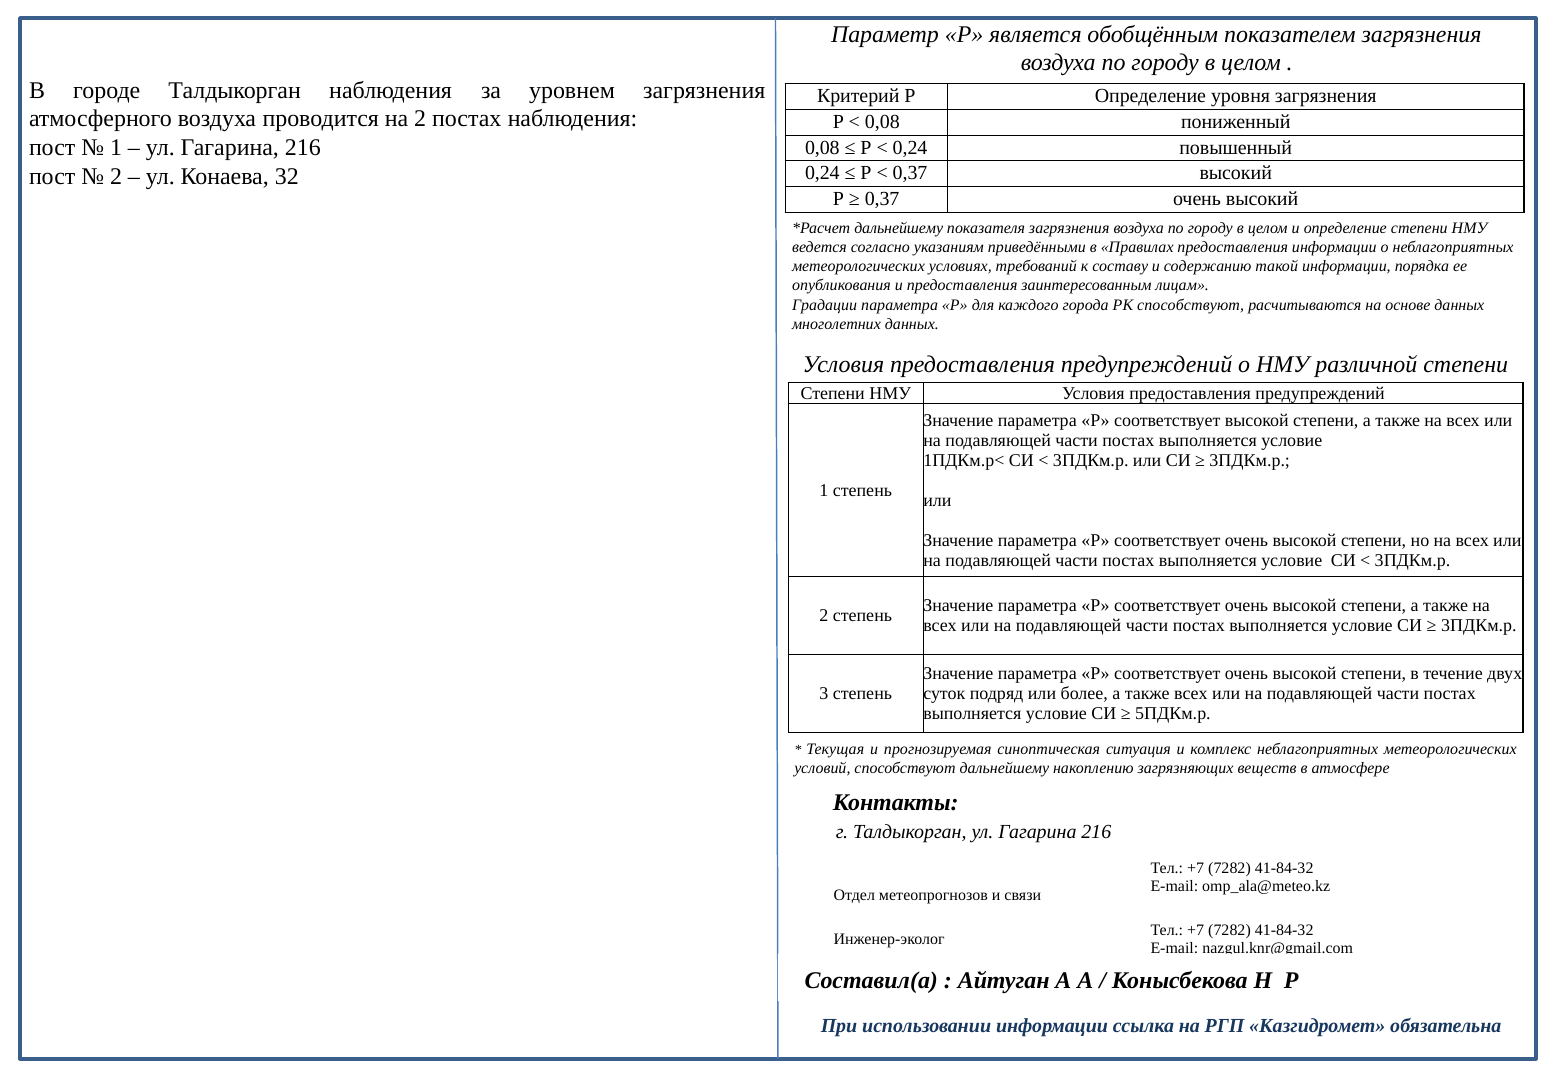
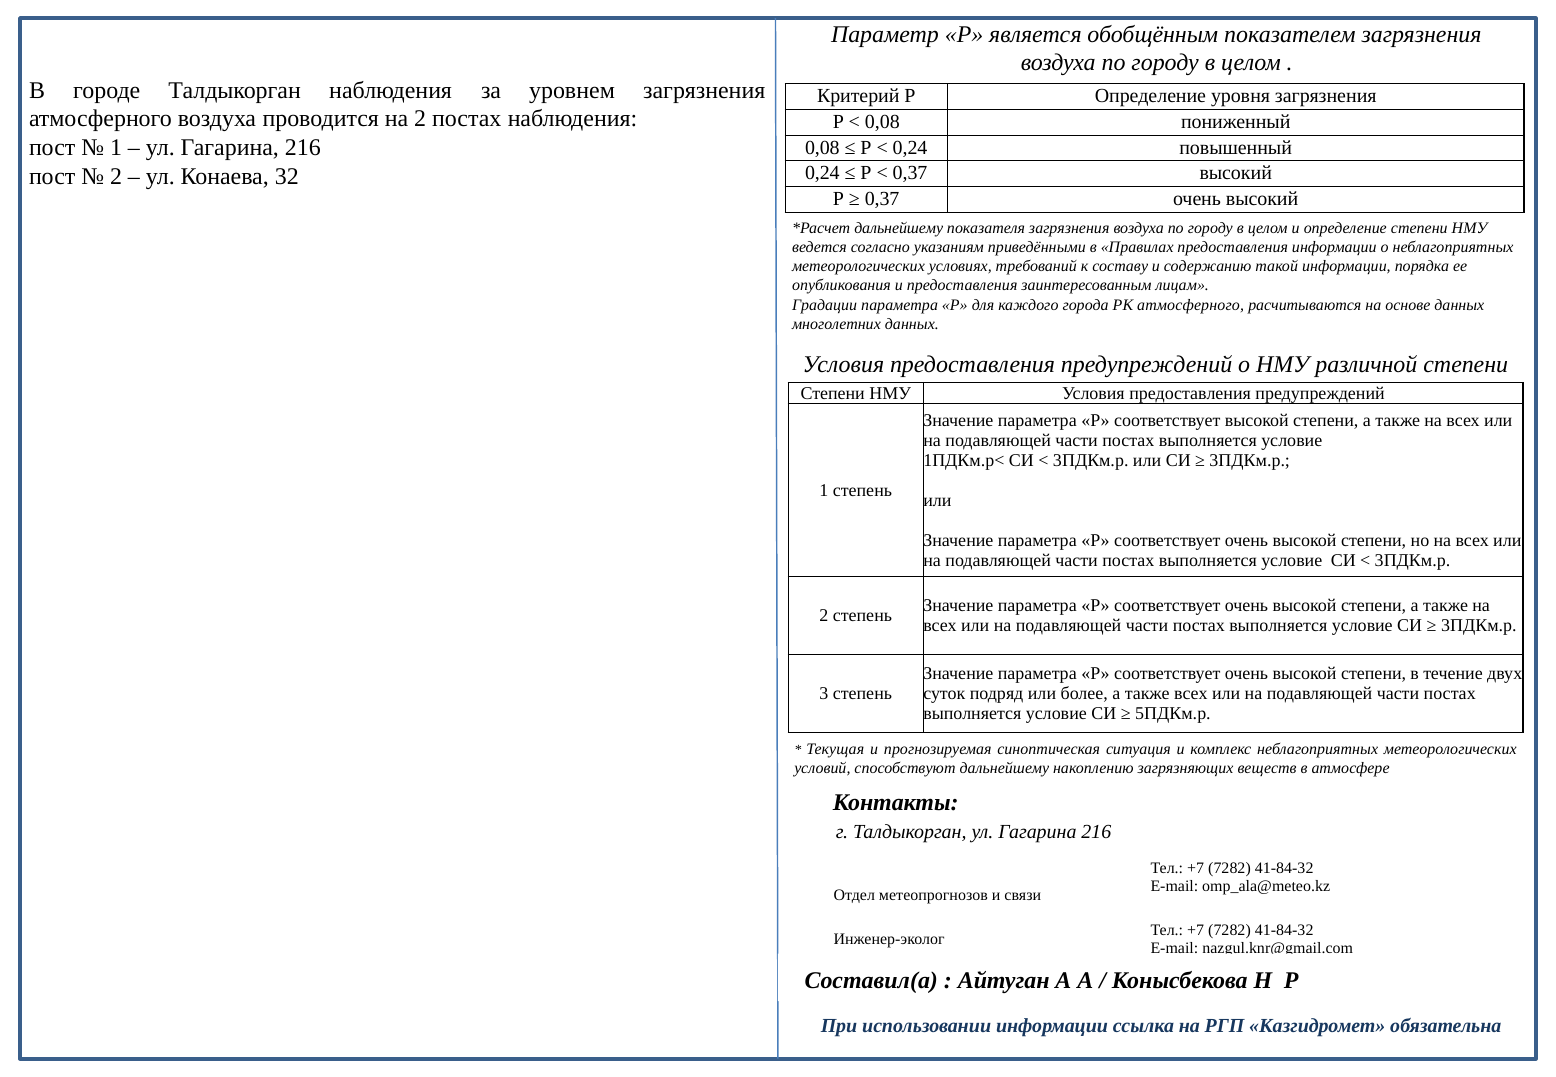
РК способствуют: способствуют -> атмосферного
